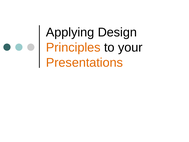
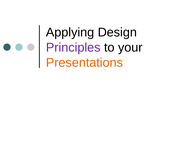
Principles colour: orange -> purple
